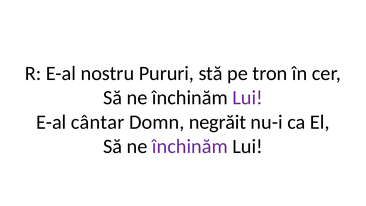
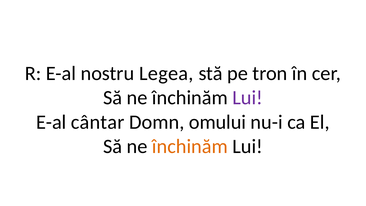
Pururi: Pururi -> Legea
negrăit: negrăit -> omului
închinăm at (190, 146) colour: purple -> orange
